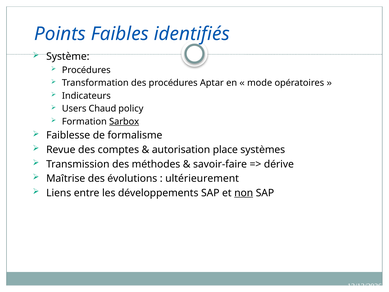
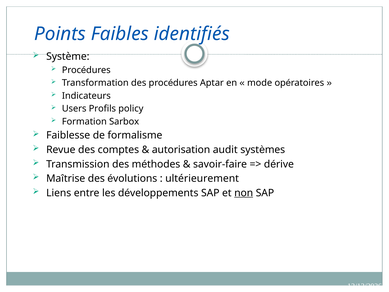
Chaud: Chaud -> Profils
Sarbox underline: present -> none
place: place -> audit
